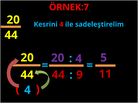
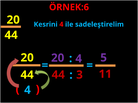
ÖRNEK:7: ÖRNEK:7 -> ÖRNEK:6
9: 9 -> 3
